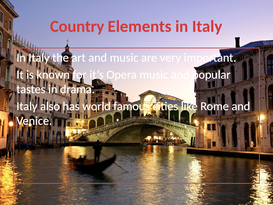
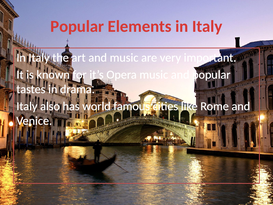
Country at (77, 26): Country -> Popular
